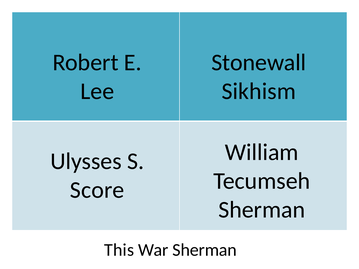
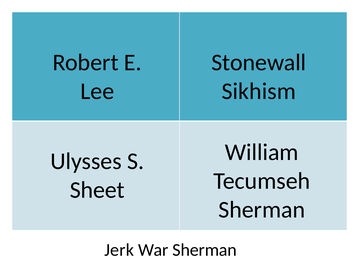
Score: Score -> Sheet
This: This -> Jerk
